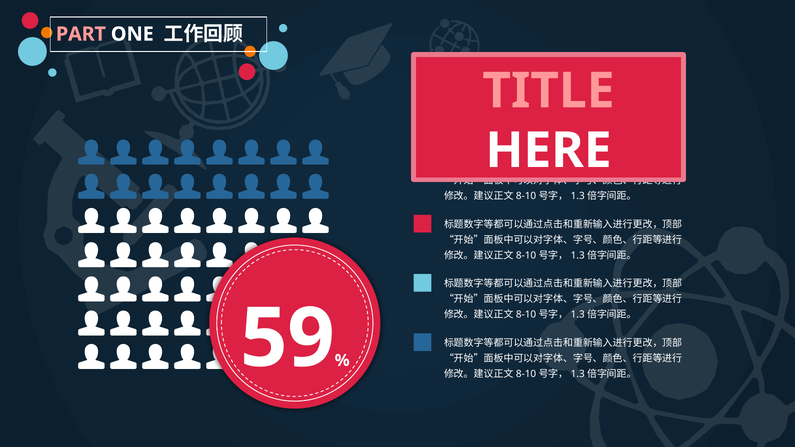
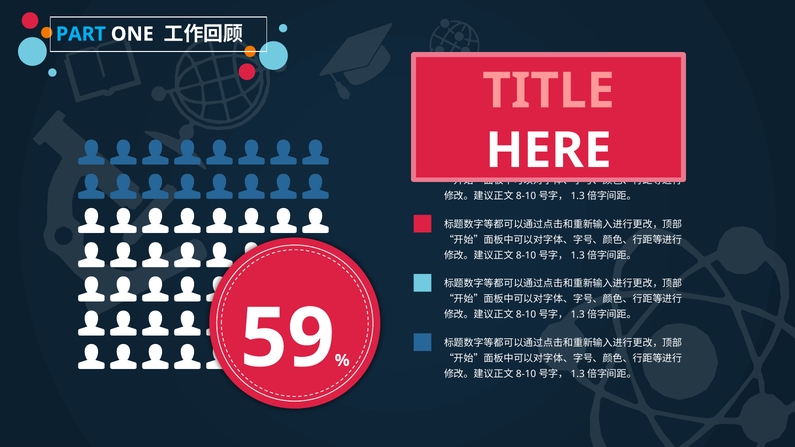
PART colour: pink -> light blue
